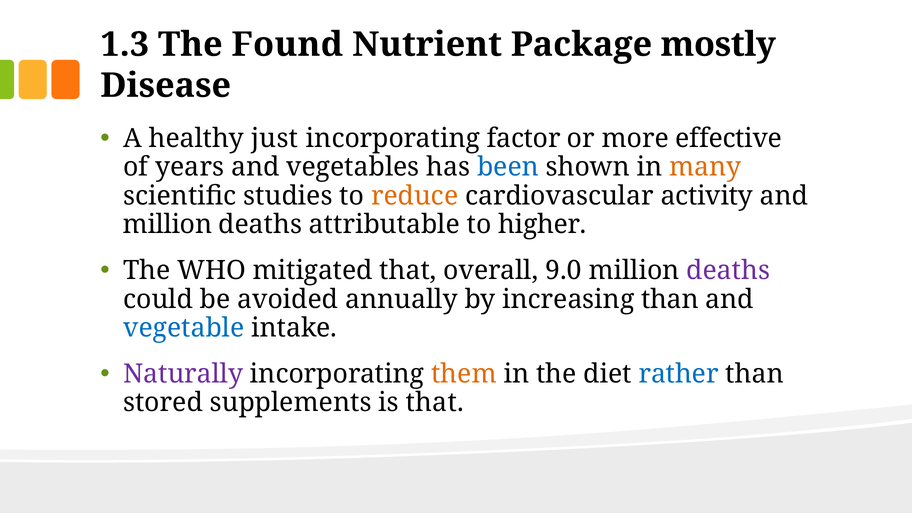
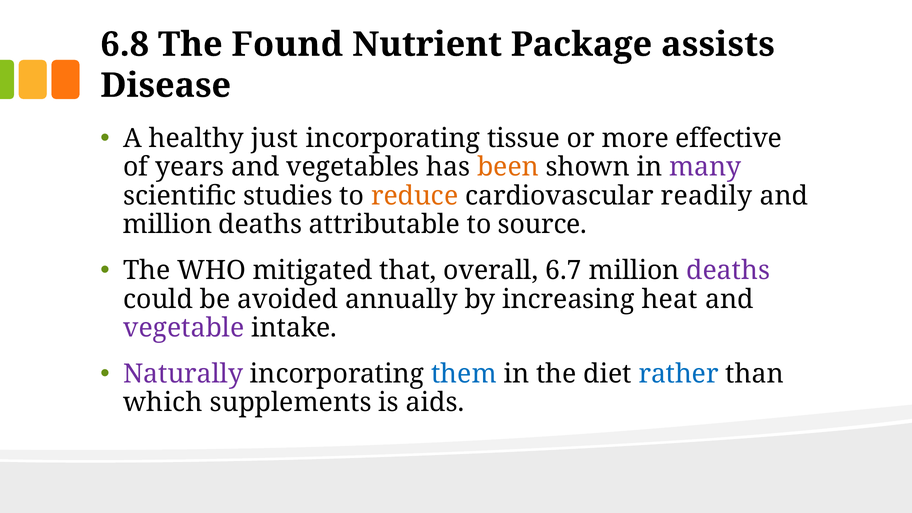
1.3: 1.3 -> 6.8
mostly: mostly -> assists
factor: factor -> tissue
been colour: blue -> orange
many colour: orange -> purple
activity: activity -> readily
higher: higher -> source
9.0: 9.0 -> 6.7
increasing than: than -> heat
vegetable colour: blue -> purple
them colour: orange -> blue
stored: stored -> which
is that: that -> aids
